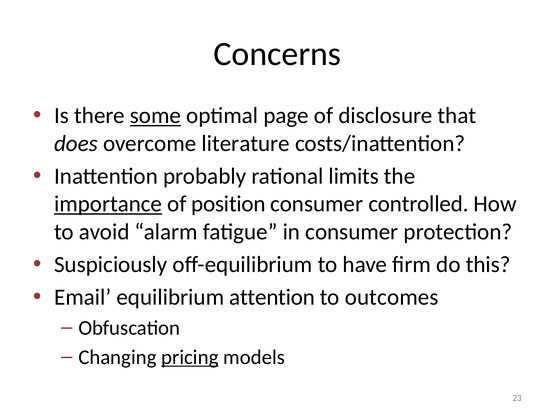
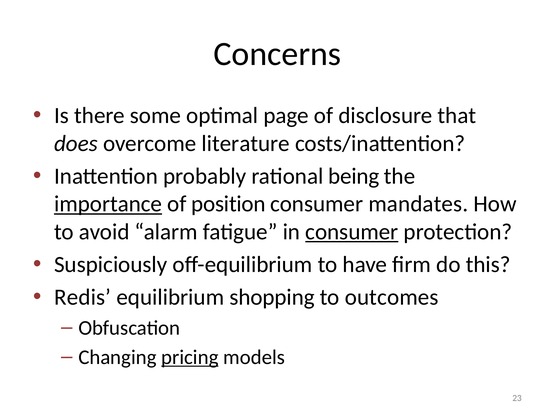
some underline: present -> none
limits: limits -> being
controlled: controlled -> mandates
consumer at (352, 231) underline: none -> present
Email: Email -> Redis
attention: attention -> shopping
